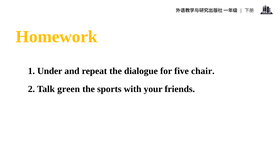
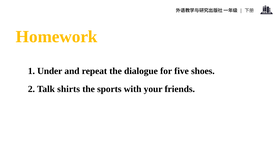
chair: chair -> shoes
green: green -> shirts
